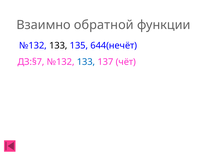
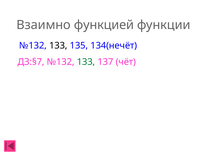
обратной: обратной -> функцией
644(нечёт: 644(нечёт -> 134(нечёт
133 at (86, 62) colour: blue -> green
